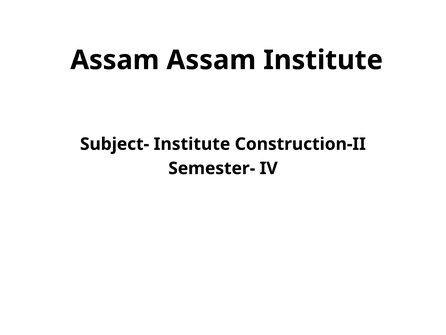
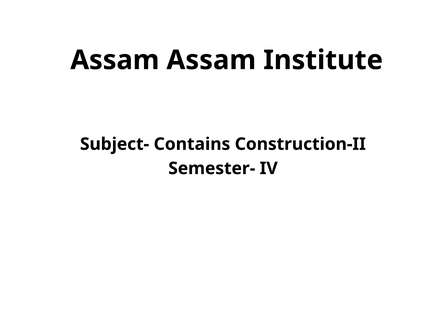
Subject- Institute: Institute -> Contains
